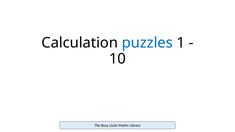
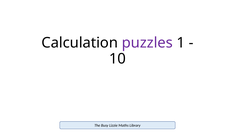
puzzles colour: blue -> purple
